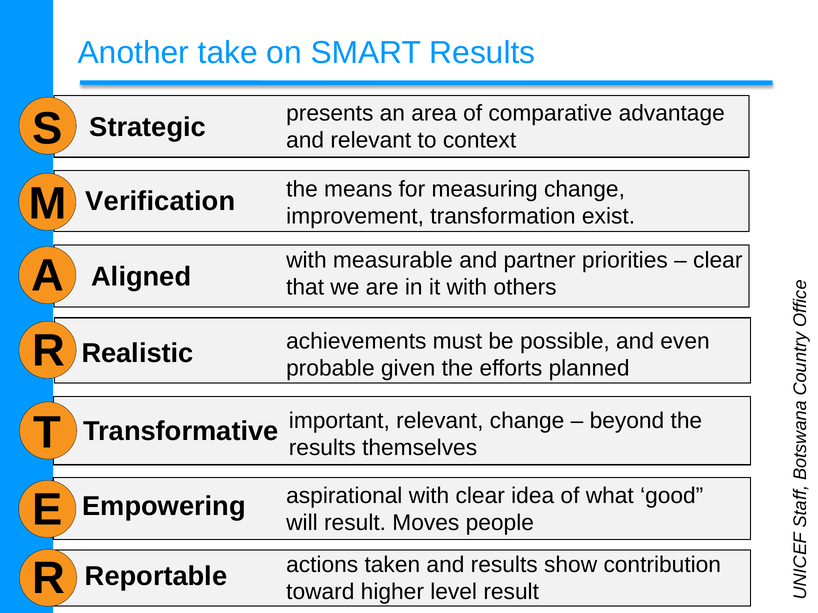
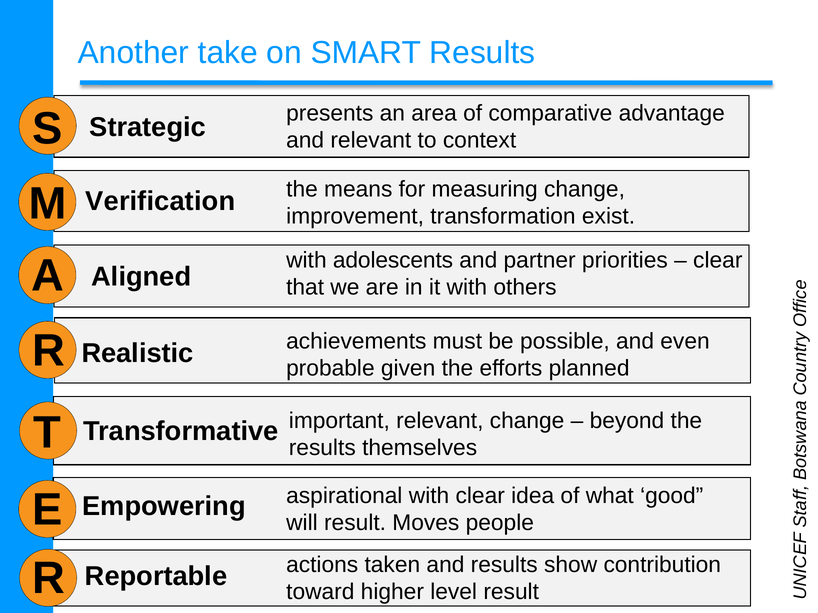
measurable: measurable -> adolescents
